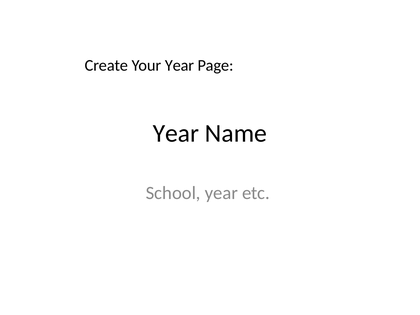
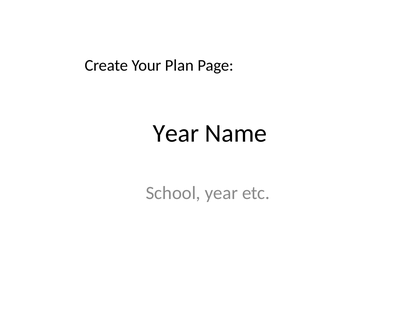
Your Year: Year -> Plan
